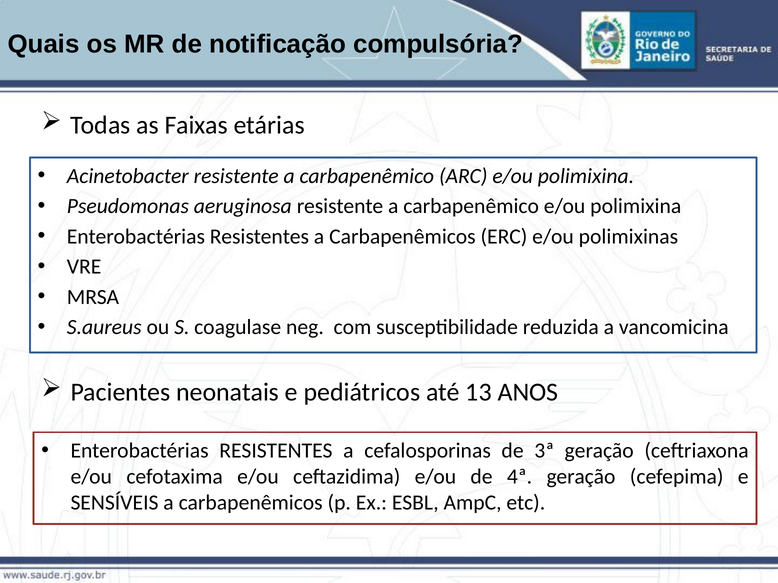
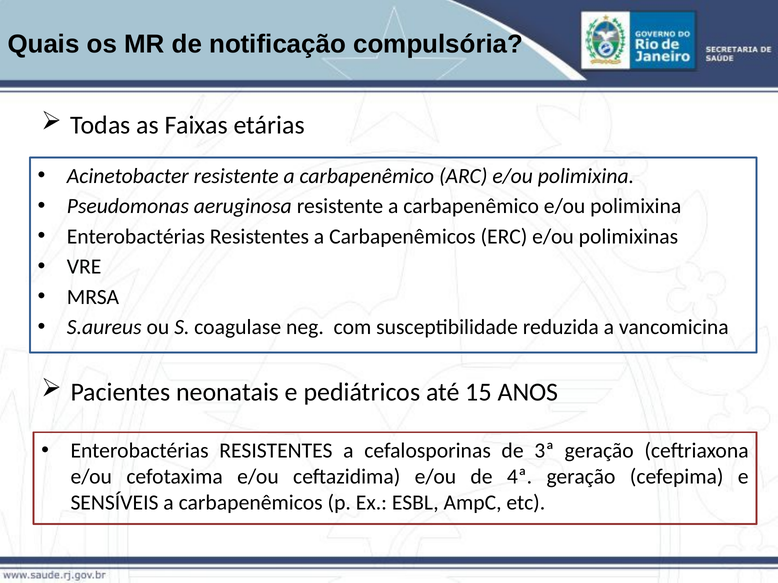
13: 13 -> 15
